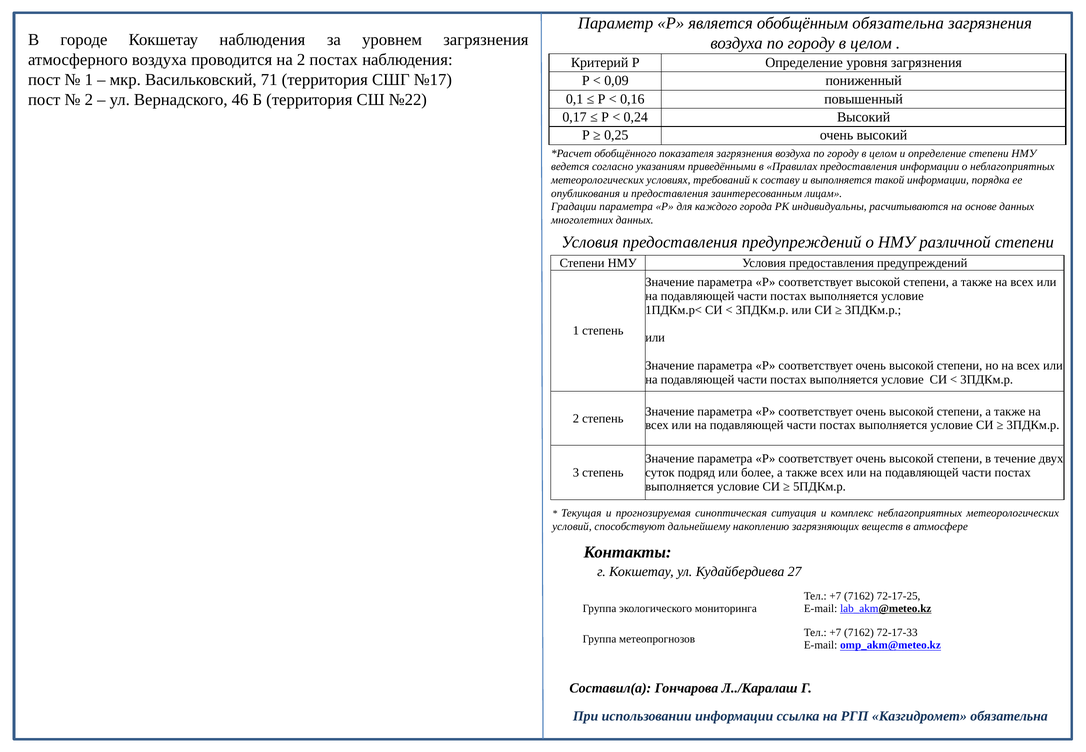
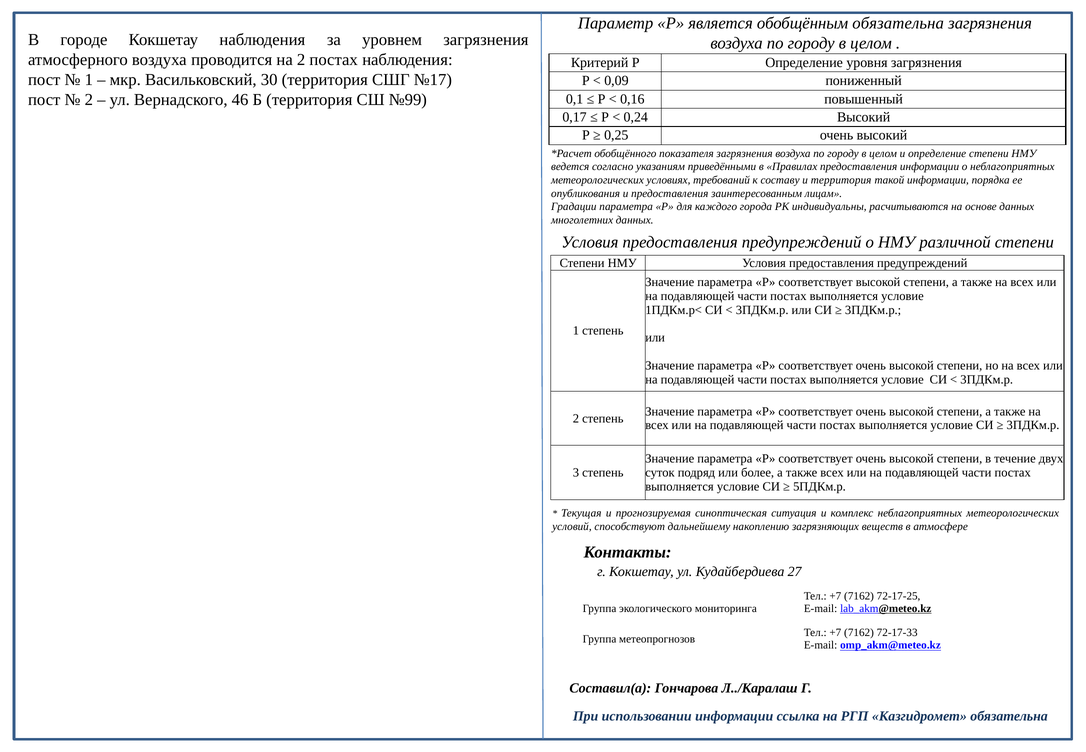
71: 71 -> 30
№22: №22 -> №99
и выполняется: выполняется -> территория
